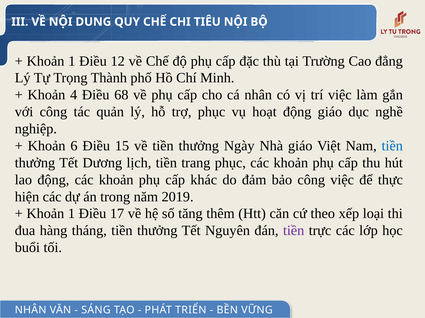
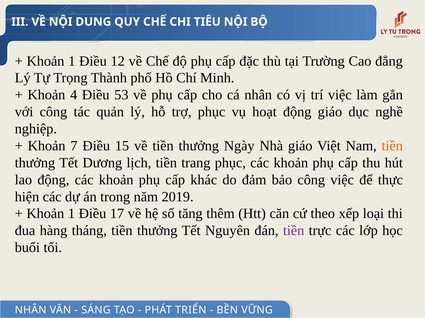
68: 68 -> 53
6: 6 -> 7
tiền at (392, 146) colour: blue -> orange
